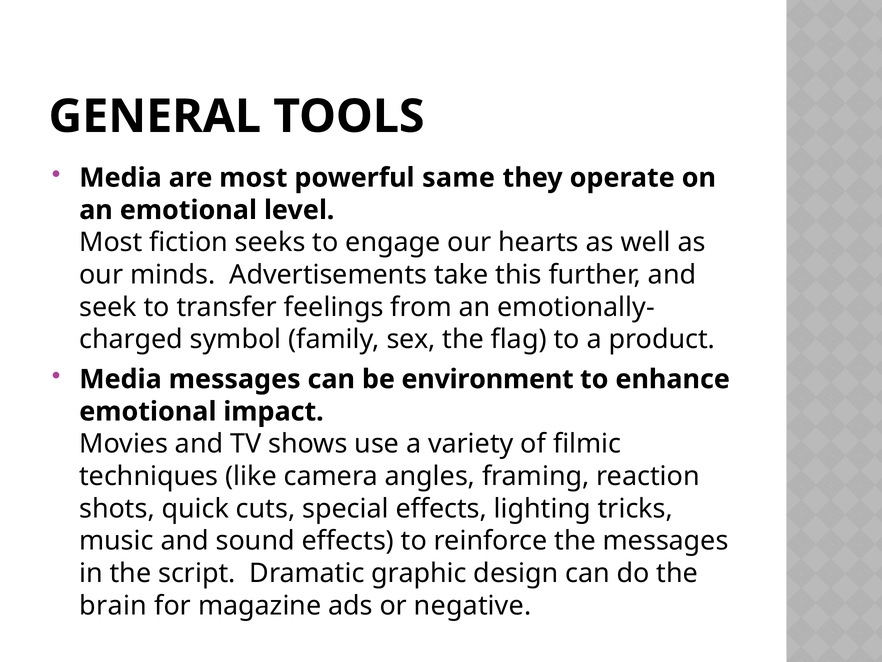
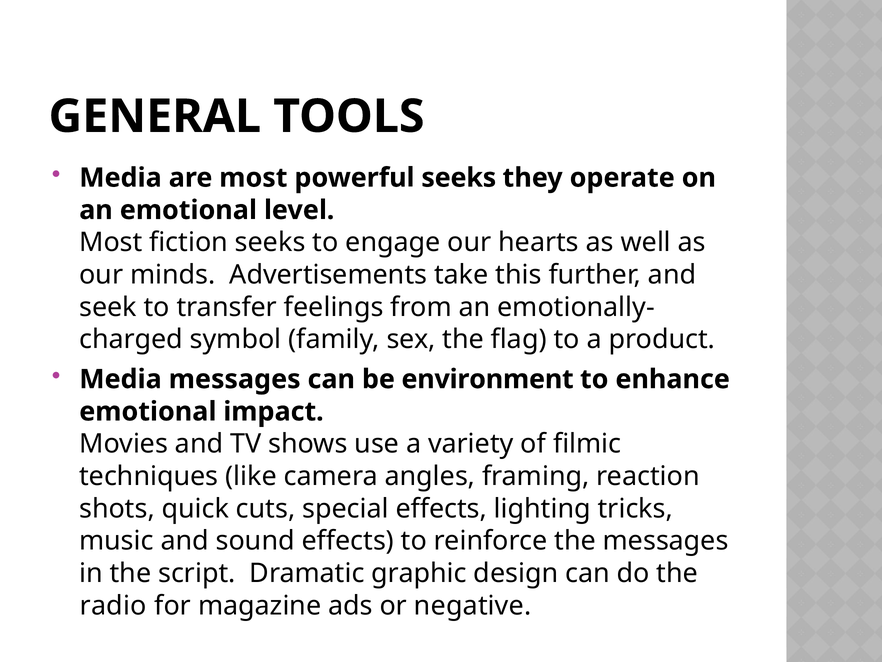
powerful same: same -> seeks
brain: brain -> radio
